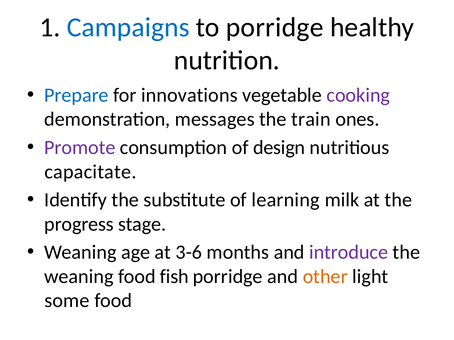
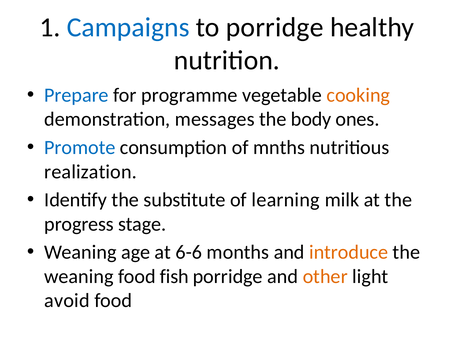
innovations: innovations -> programme
cooking colour: purple -> orange
train: train -> body
Promote colour: purple -> blue
design: design -> mnths
capacitate: capacitate -> realization
3-6: 3-6 -> 6-6
introduce colour: purple -> orange
some: some -> avoid
